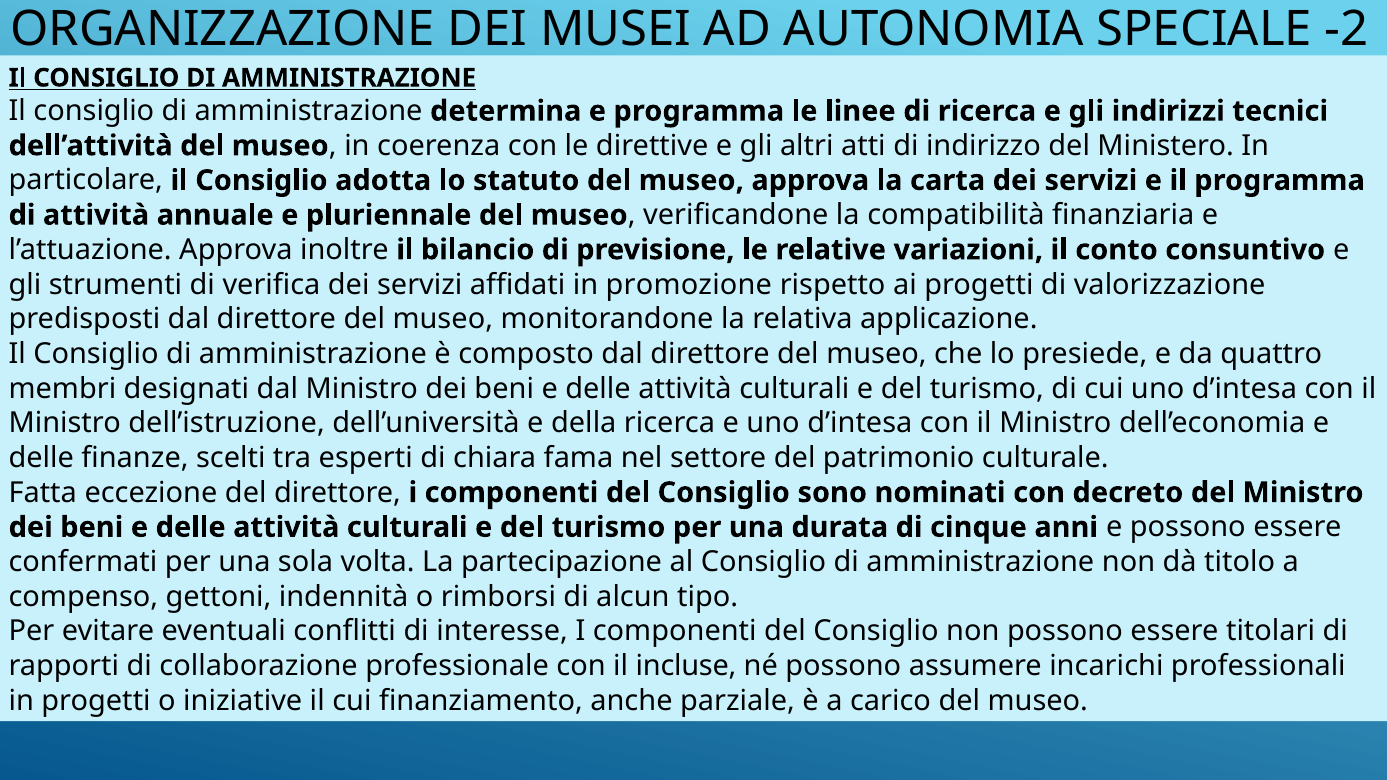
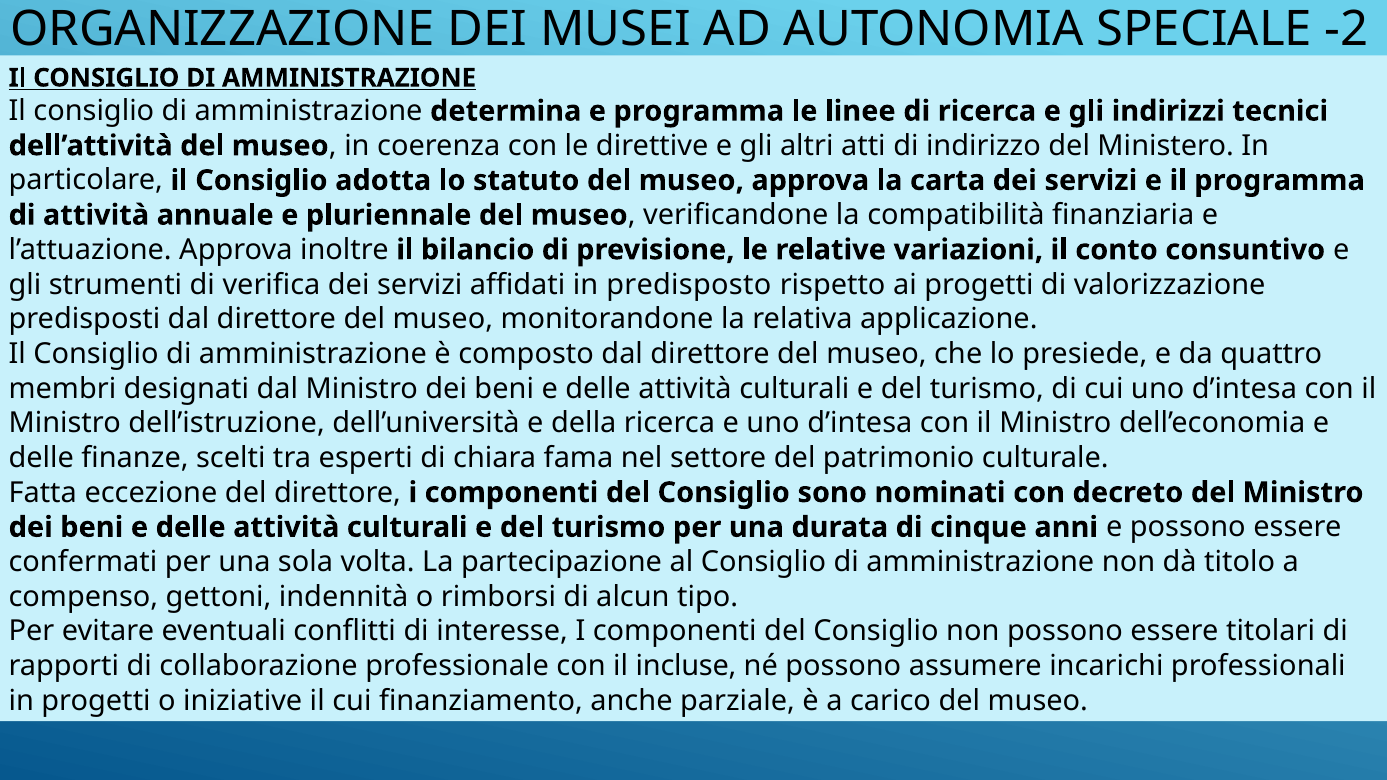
promozione: promozione -> predisposto
